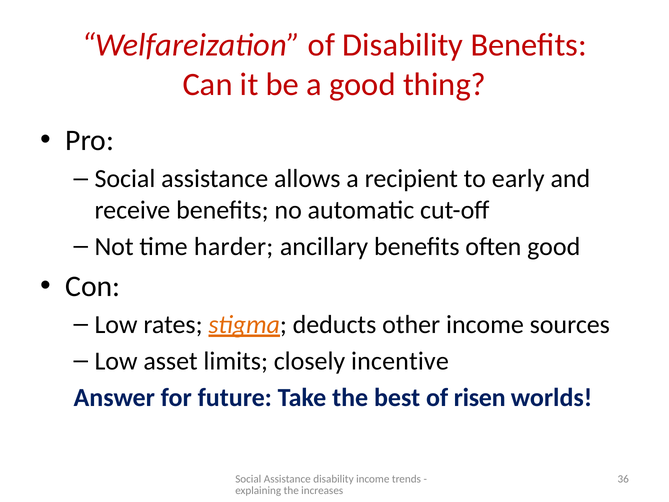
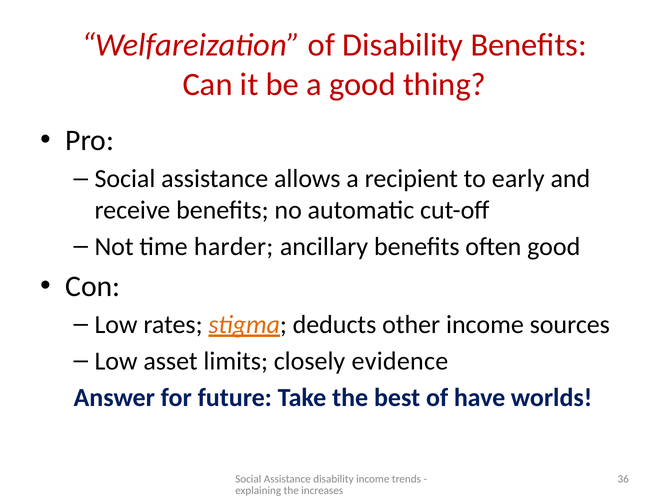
incentive: incentive -> evidence
risen: risen -> have
